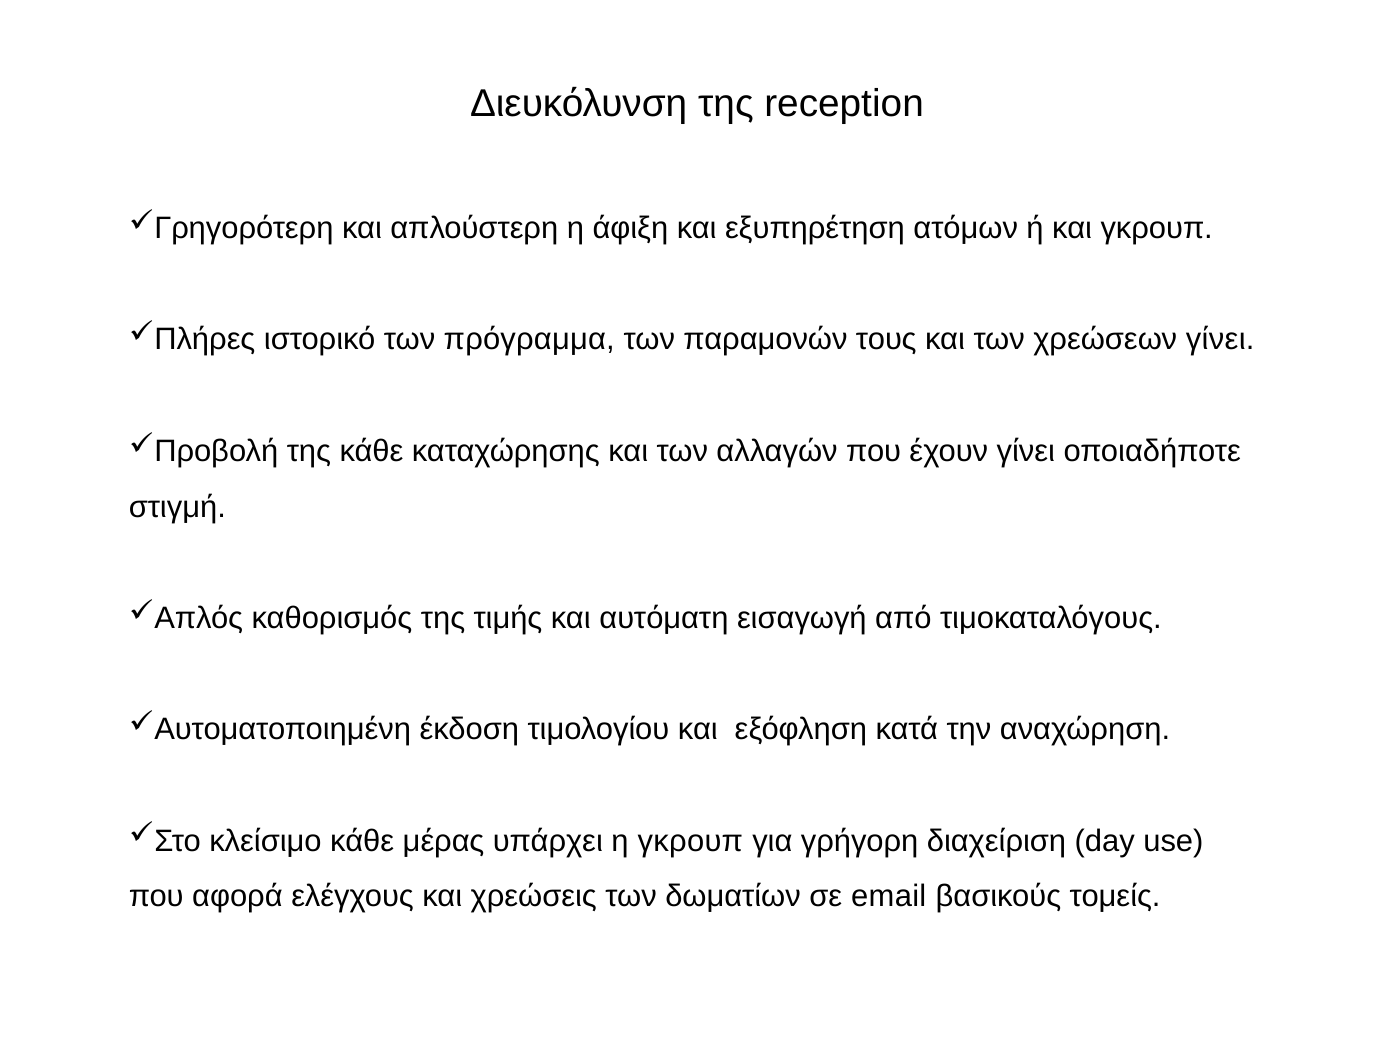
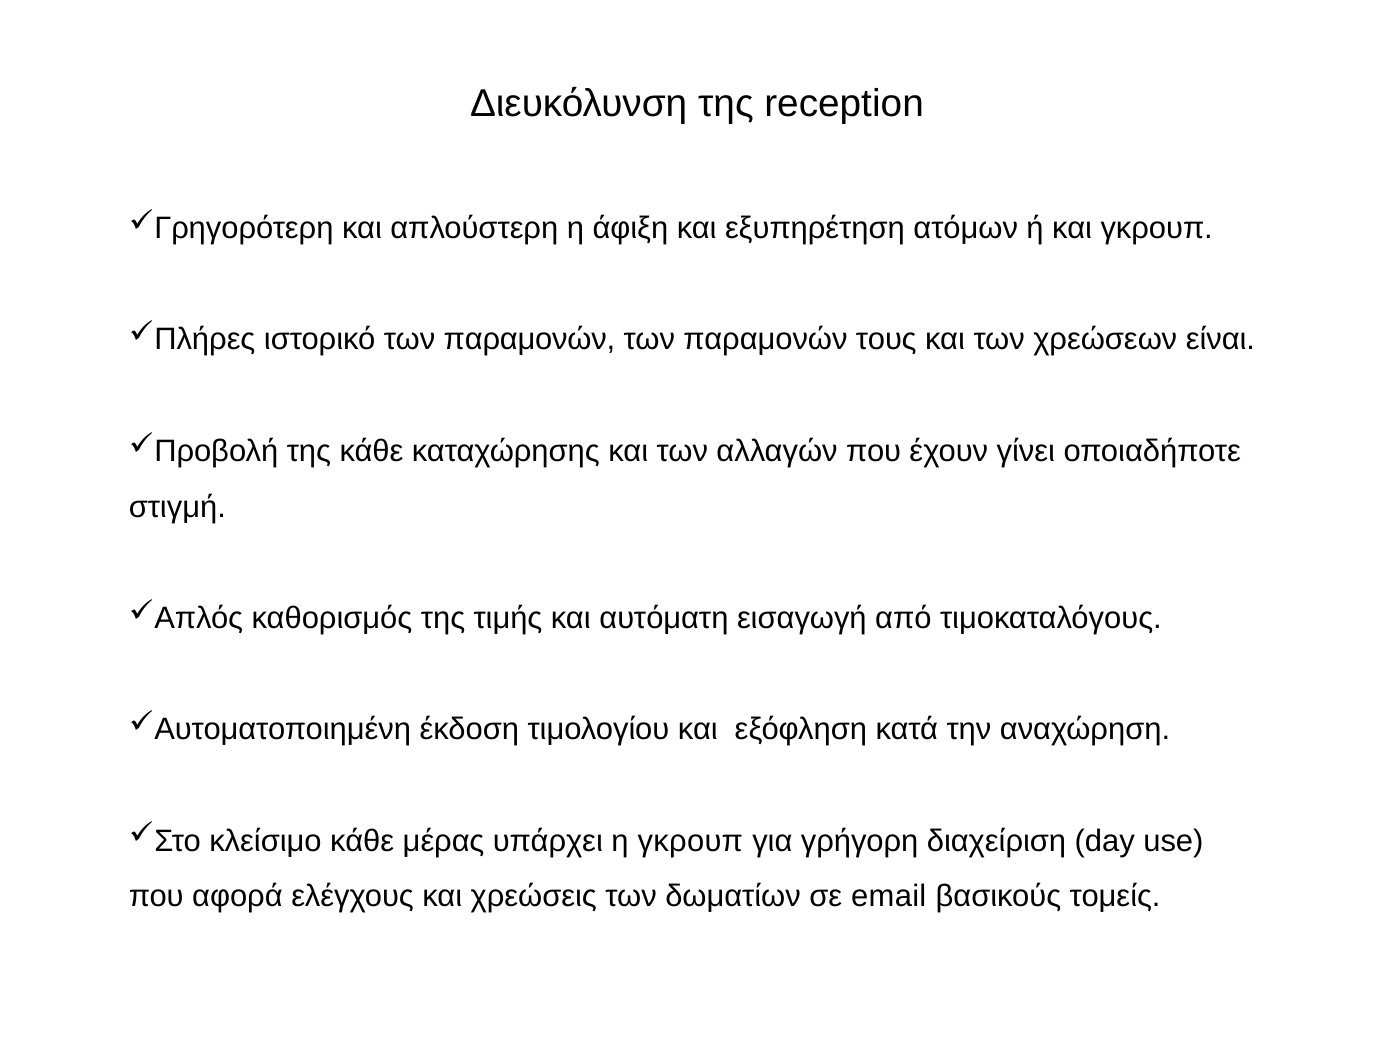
ιστορικό των πρόγραμμα: πρόγραμμα -> παραμονών
χρεώσεων γίνει: γίνει -> είναι
